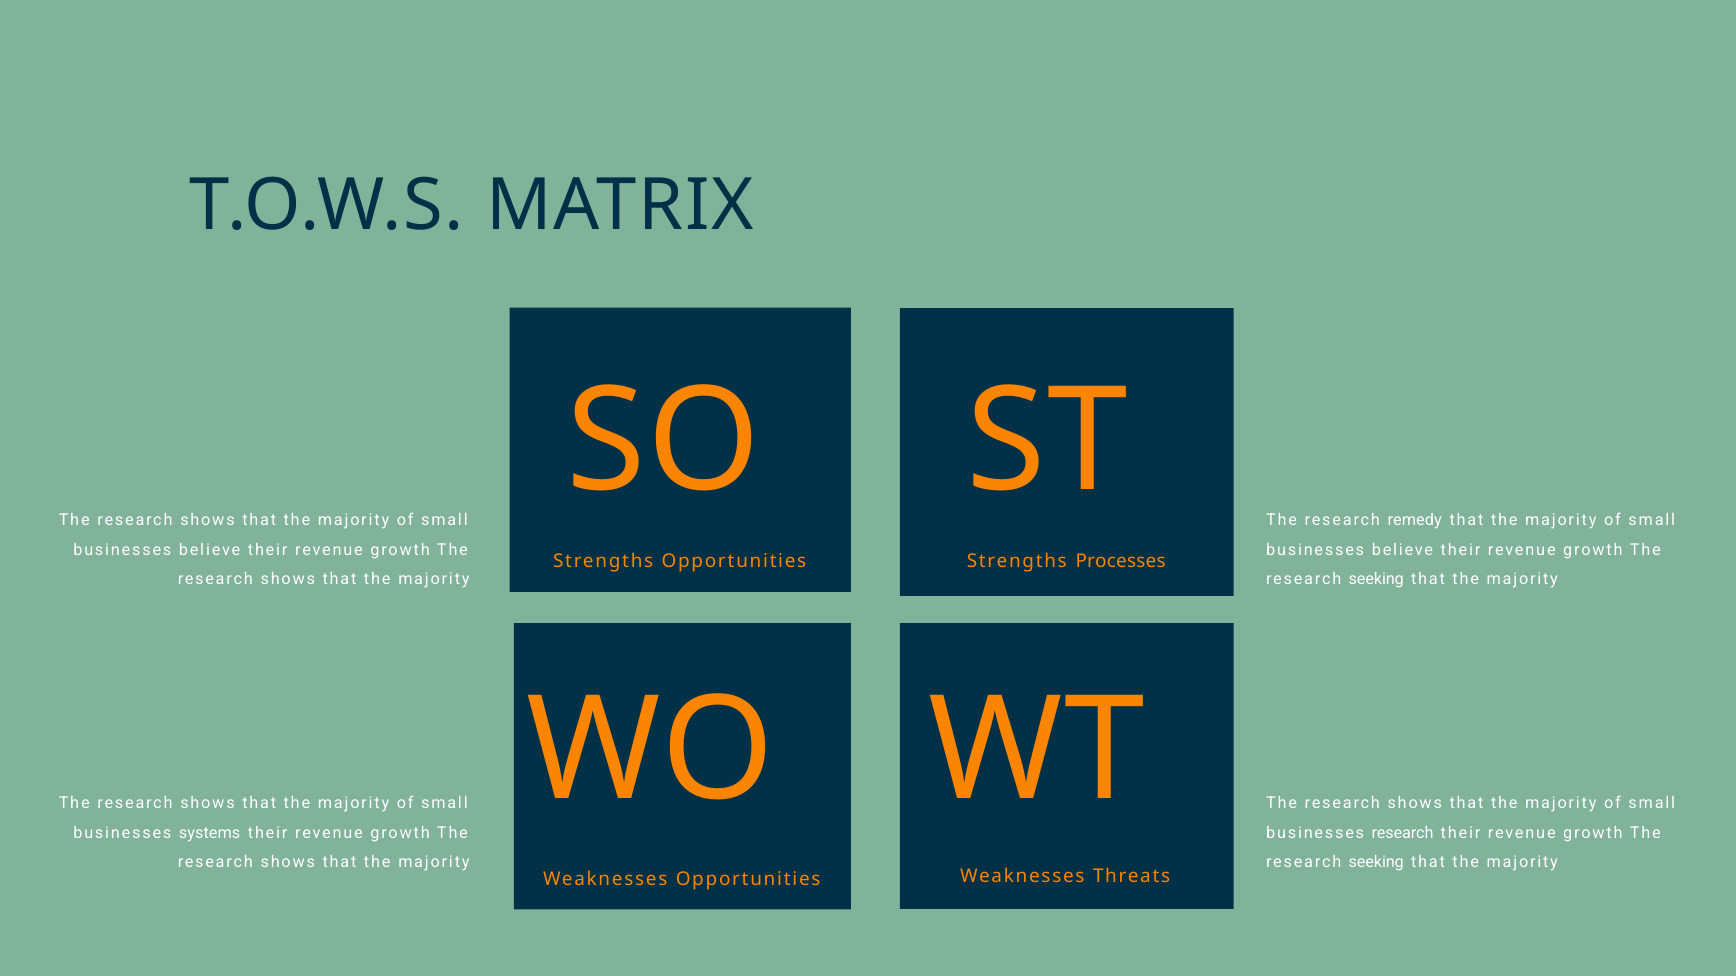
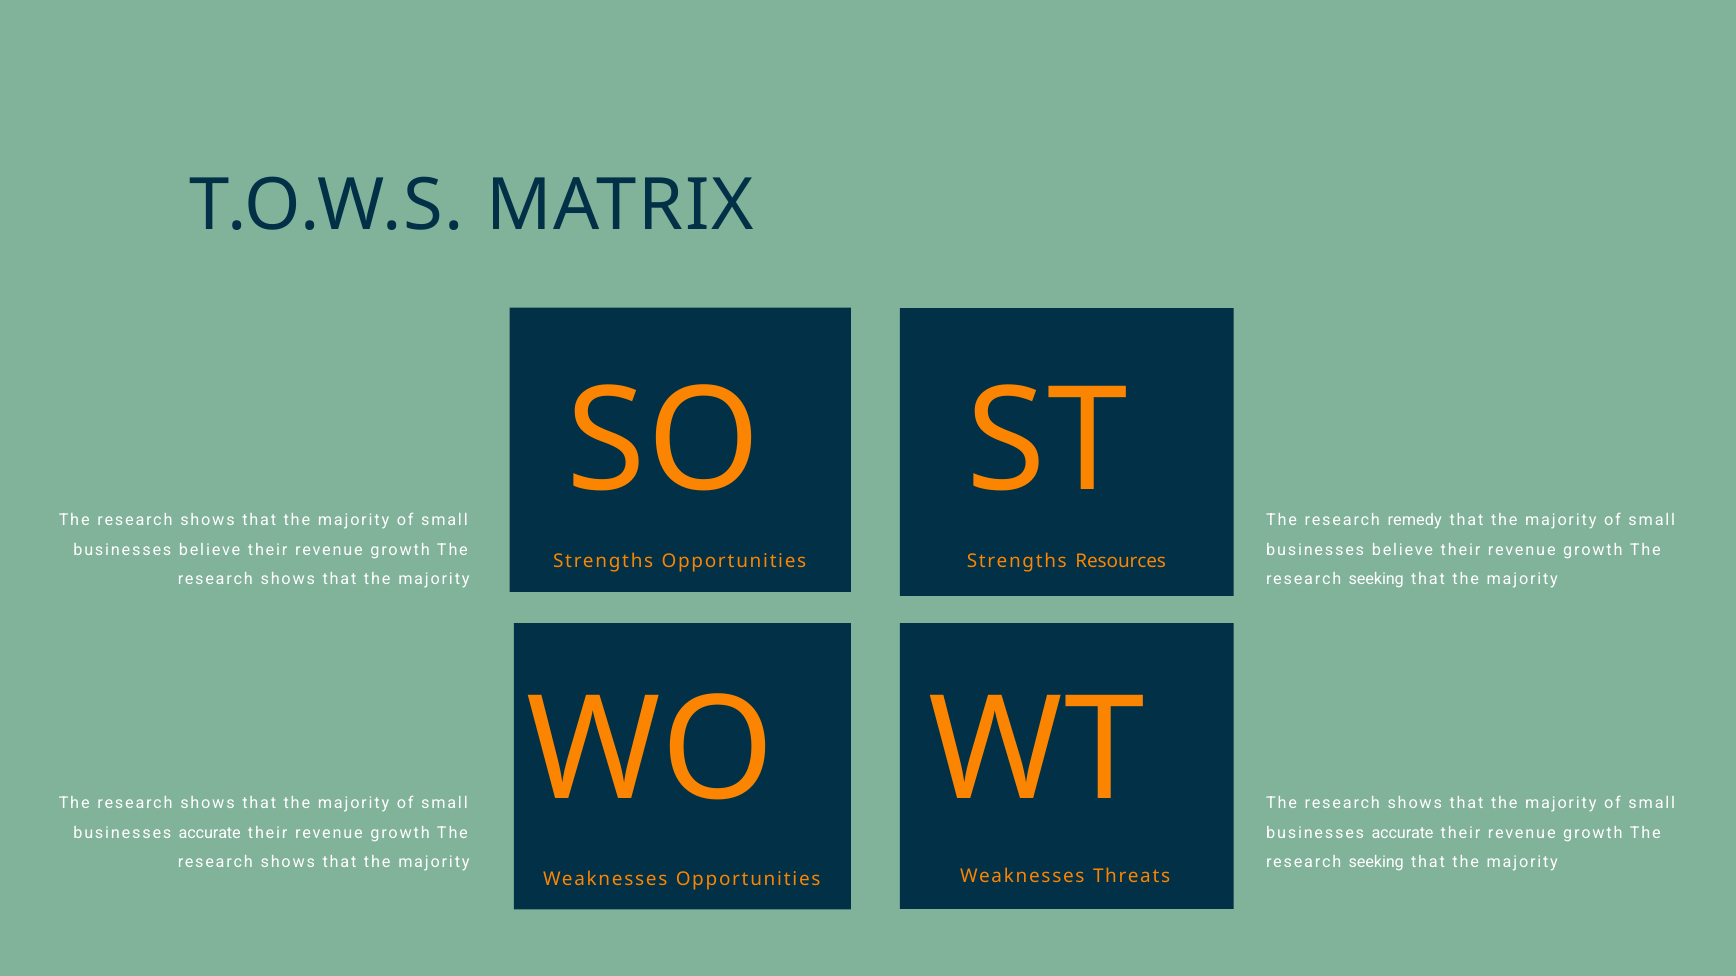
Processes: Processes -> Resources
systems at (210, 833): systems -> accurate
research at (1403, 833): research -> accurate
